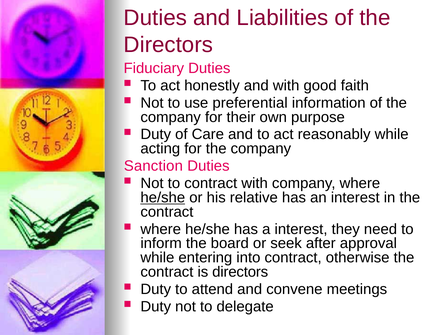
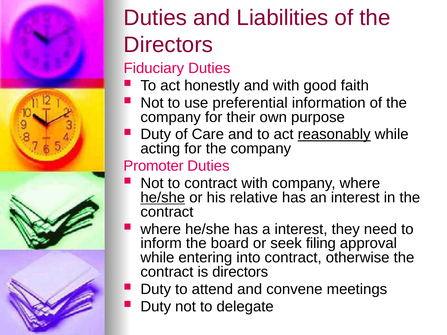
reasonably underline: none -> present
Sanction: Sanction -> Promoter
after: after -> filing
